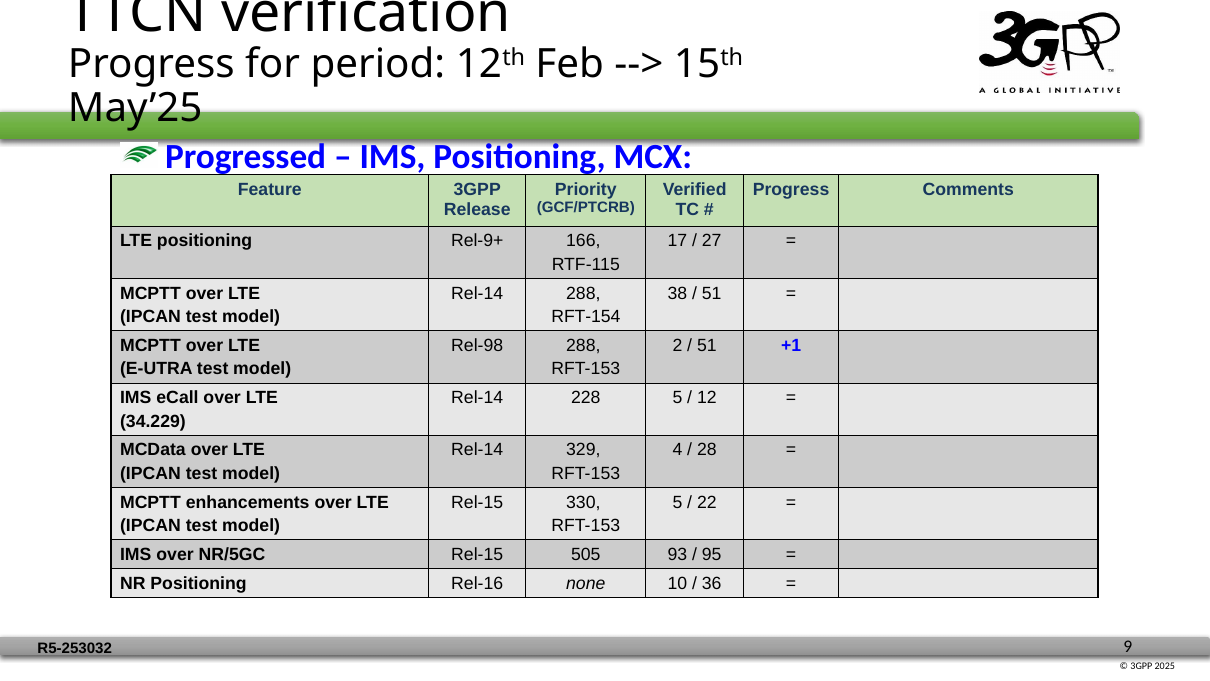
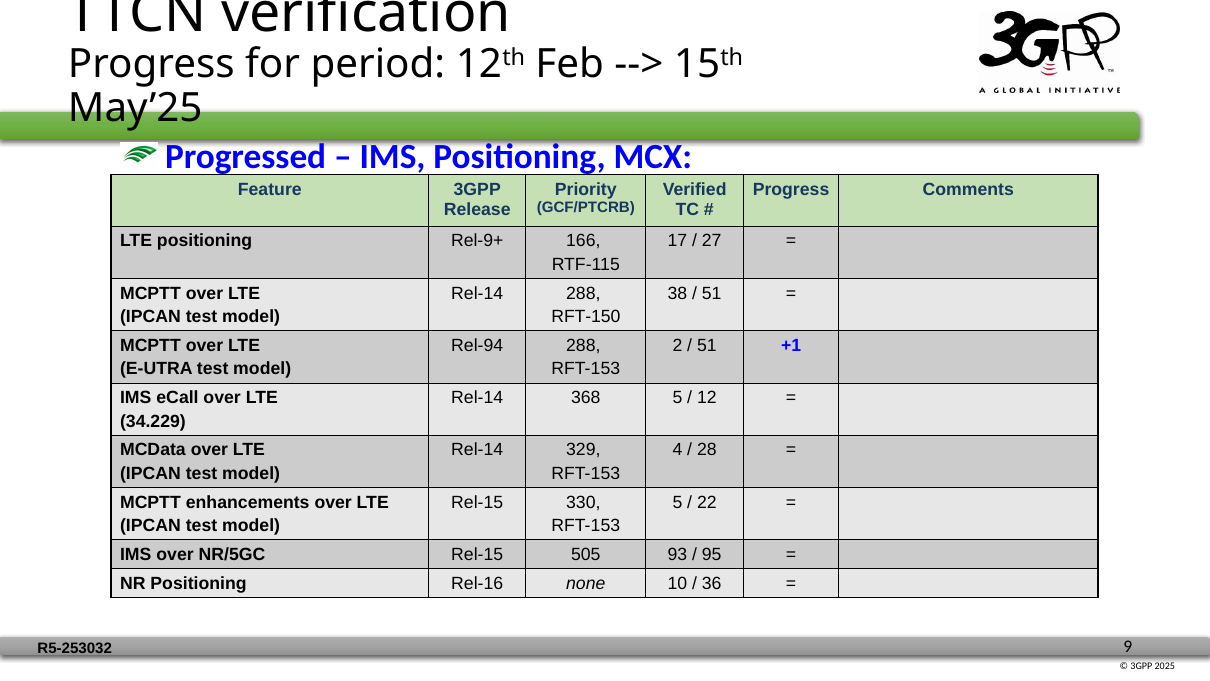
RFT-154: RFT-154 -> RFT-150
Rel-98: Rel-98 -> Rel-94
228: 228 -> 368
